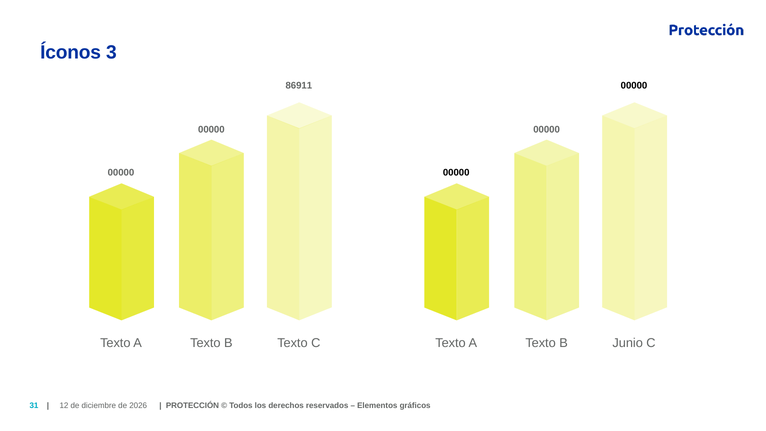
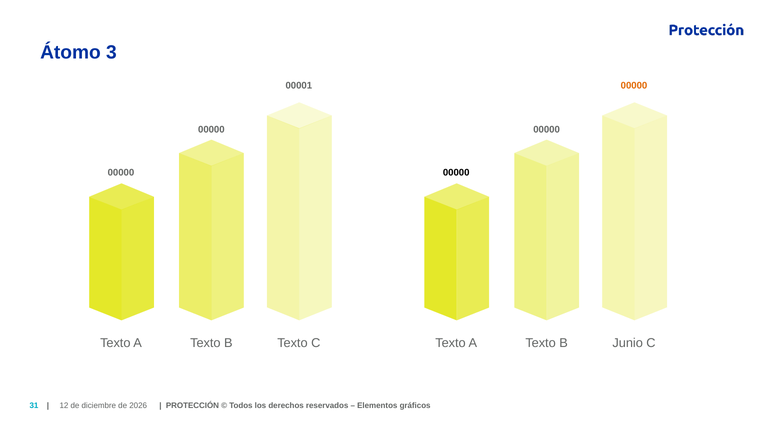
Íconos: Íconos -> Átomo
86911: 86911 -> 00001
00000 at (634, 85) colour: black -> orange
